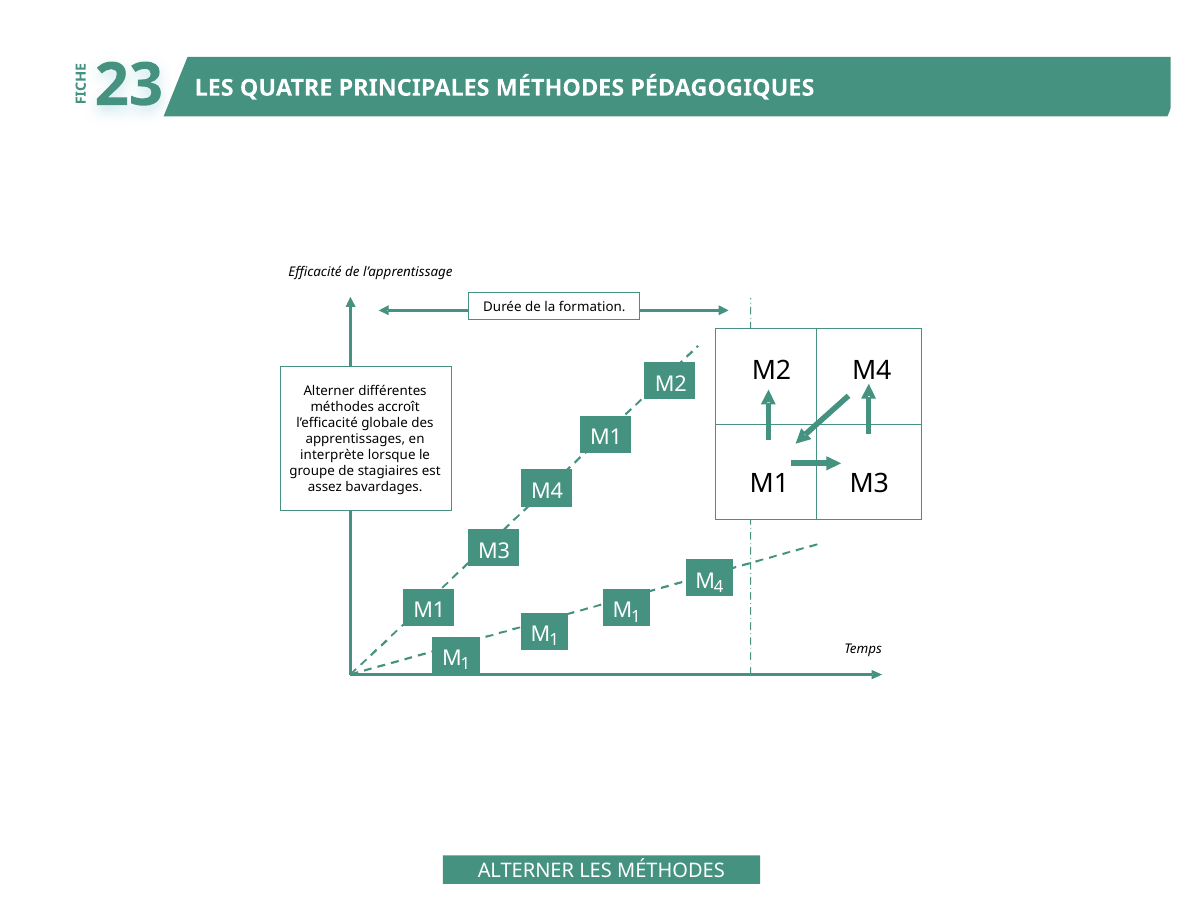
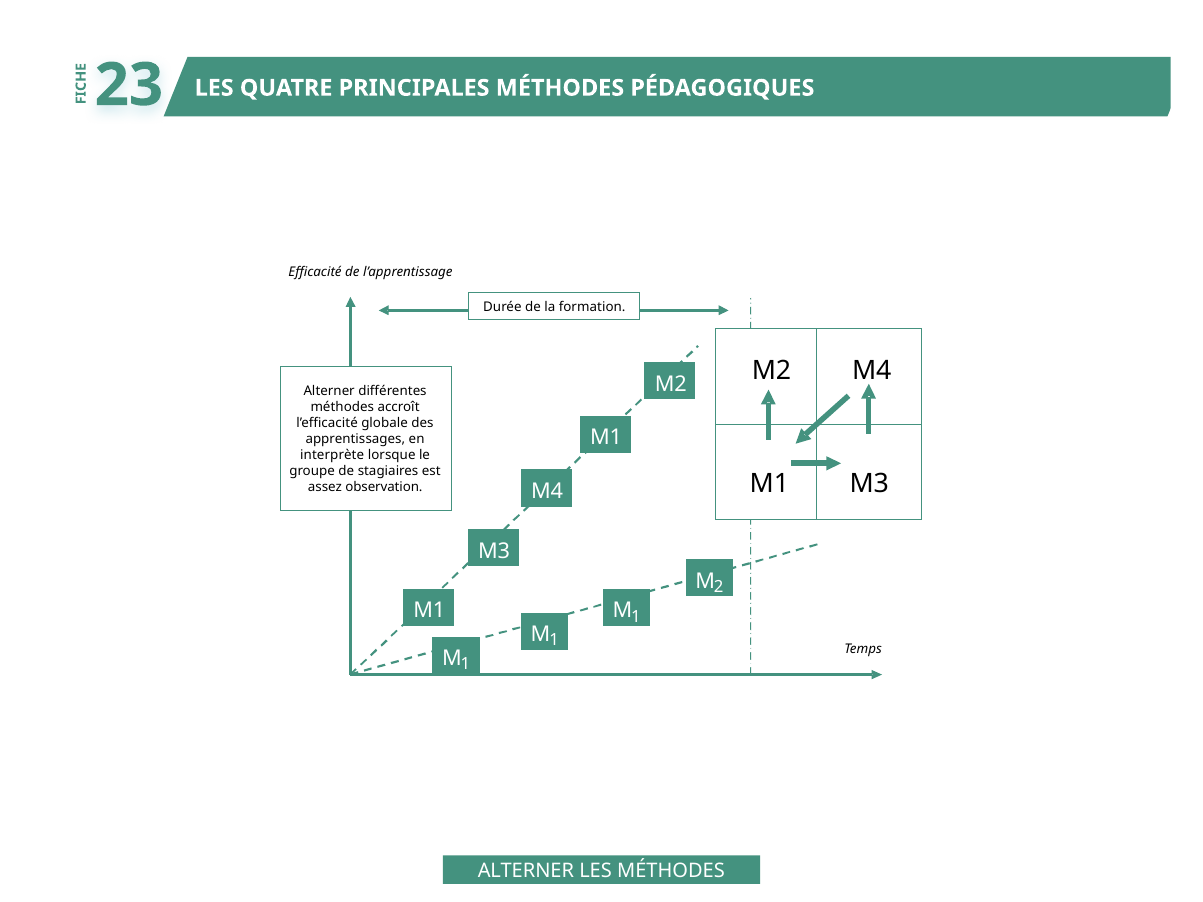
bavardages: bavardages -> observation
4: 4 -> 2
